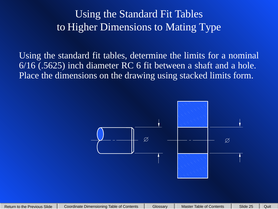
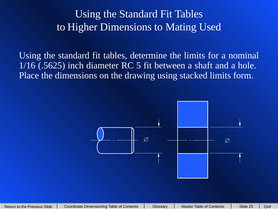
Type: Type -> Used
6/16: 6/16 -> 1/16
6: 6 -> 5
